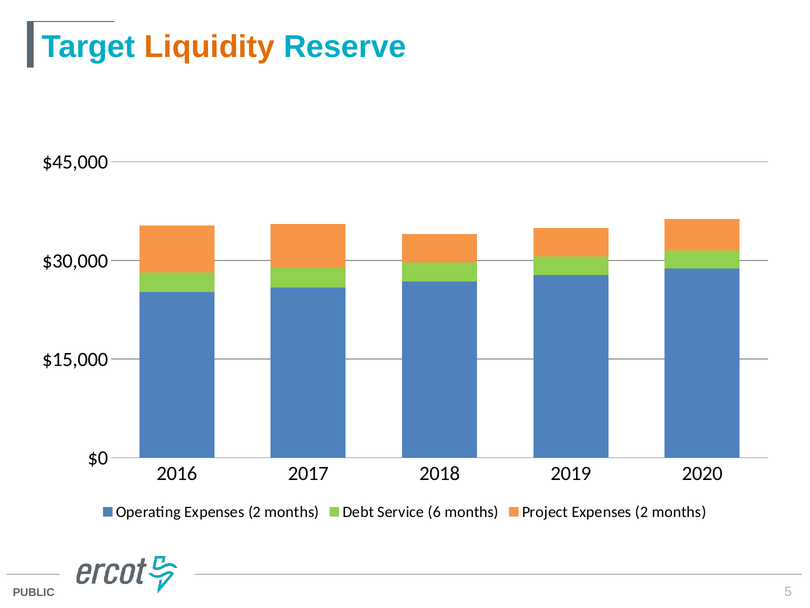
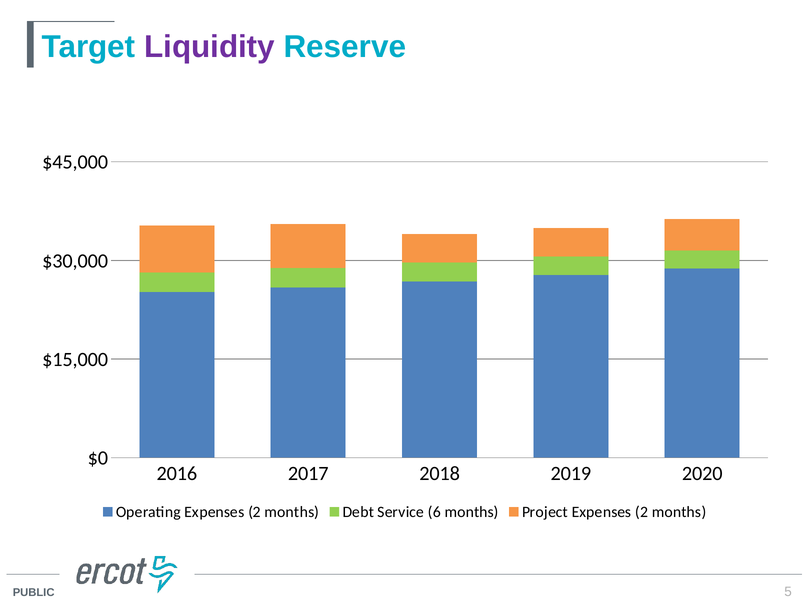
Liquidity colour: orange -> purple
